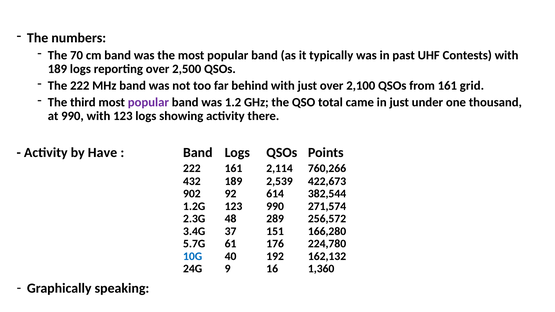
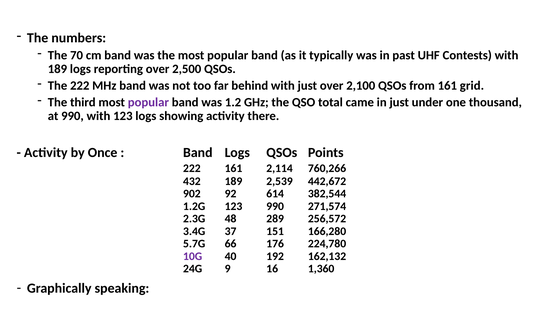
Have: Have -> Once
422,673: 422,673 -> 442,672
61: 61 -> 66
10G colour: blue -> purple
